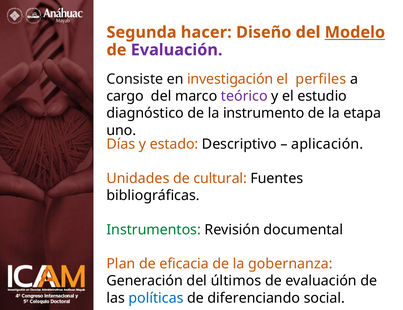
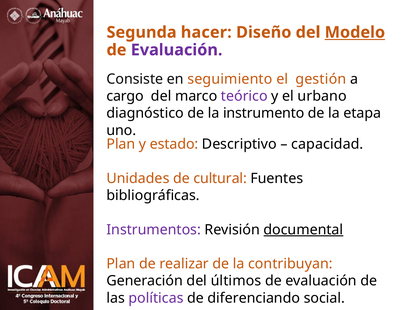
investigación: investigación -> seguimiento
perfiles: perfiles -> gestión
estudio: estudio -> urbano
Días at (121, 144): Días -> Plan
aplicación: aplicación -> capacidad
Instrumentos colour: green -> purple
documental underline: none -> present
eficacia: eficacia -> realizar
gobernanza: gobernanza -> contribuyan
políticas colour: blue -> purple
